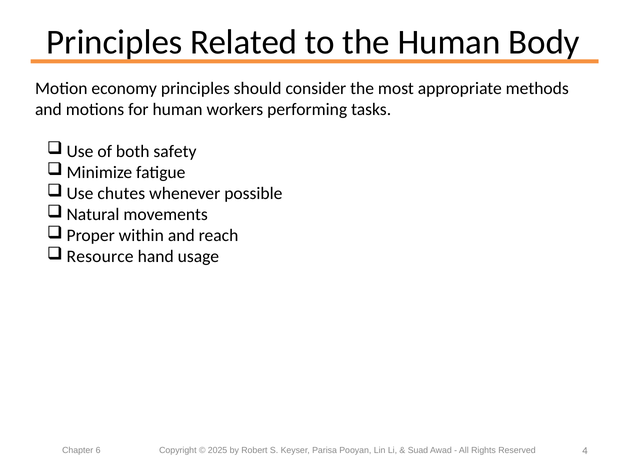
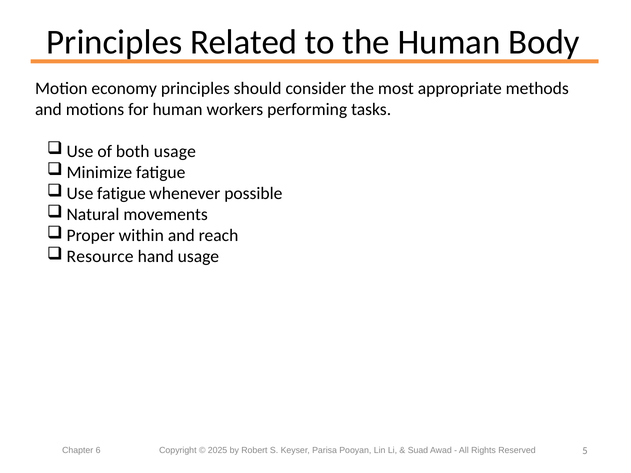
both safety: safety -> usage
Use chutes: chutes -> fatigue
4: 4 -> 5
